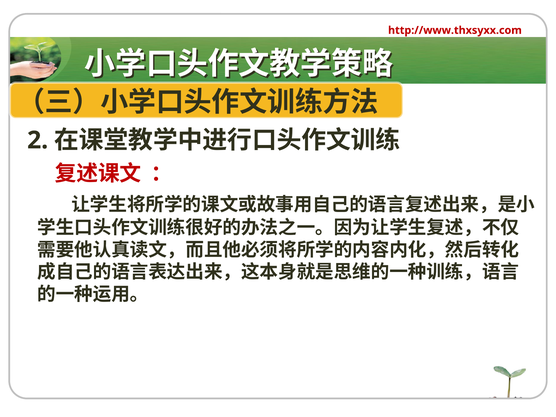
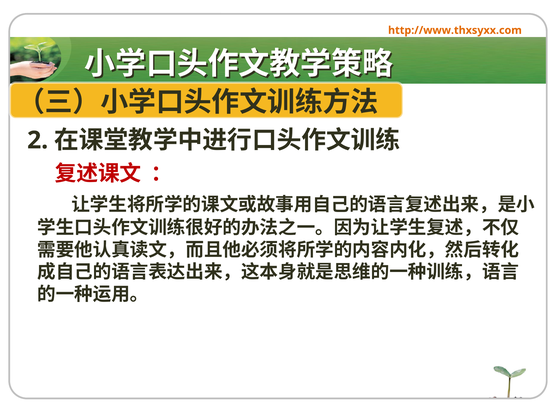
http://www.thxsyxx.com colour: red -> orange
